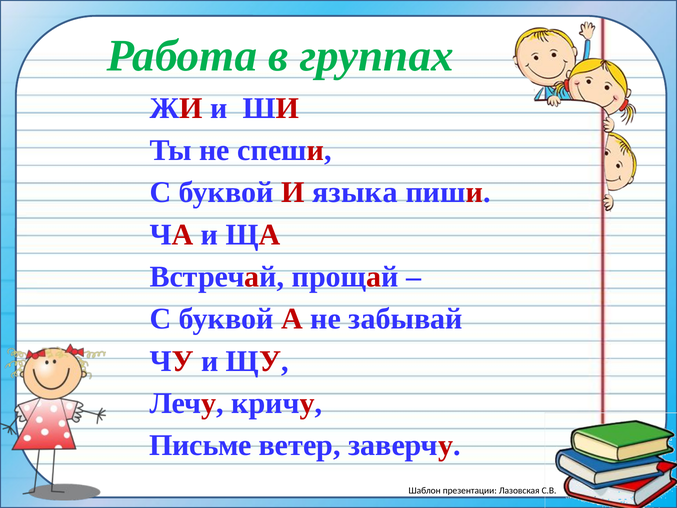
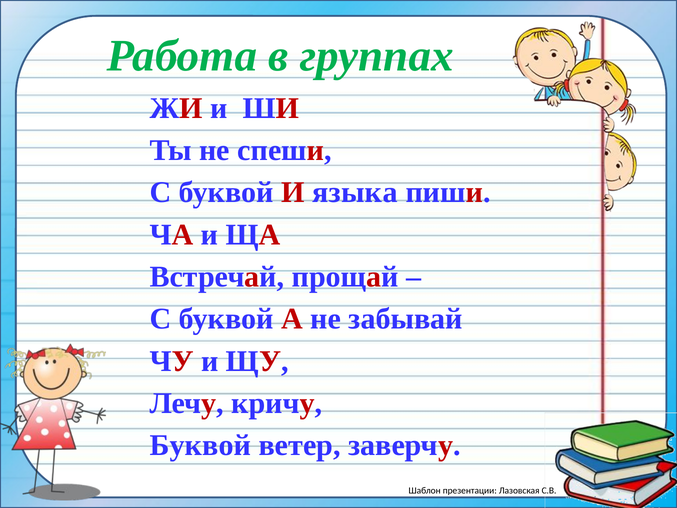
Письме at (201, 445): Письме -> Буквой
